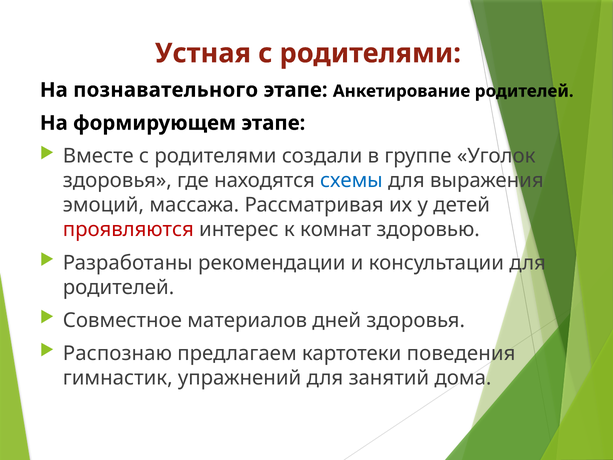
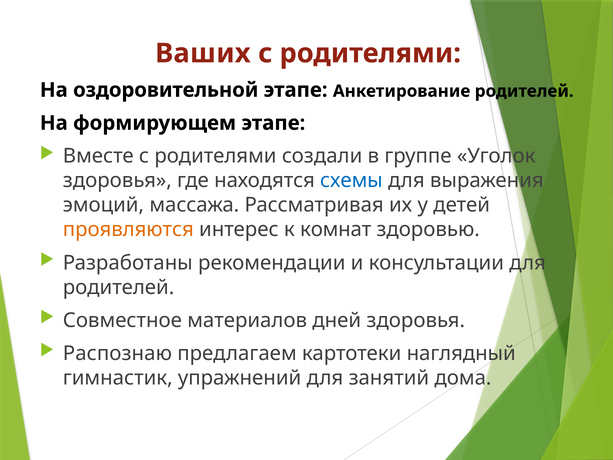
Устная: Устная -> Ваших
познавательного: познавательного -> оздоровительной
проявляются colour: red -> orange
поведения: поведения -> наглядный
